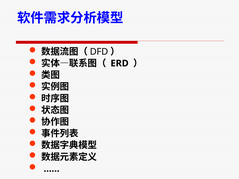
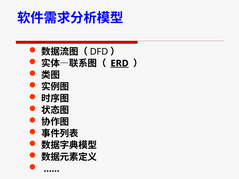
ERD underline: none -> present
